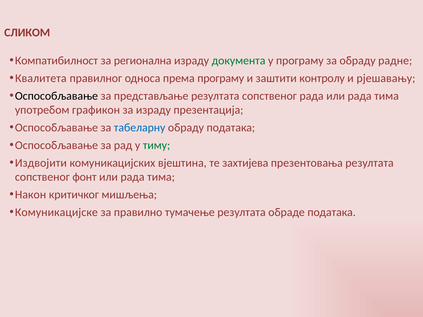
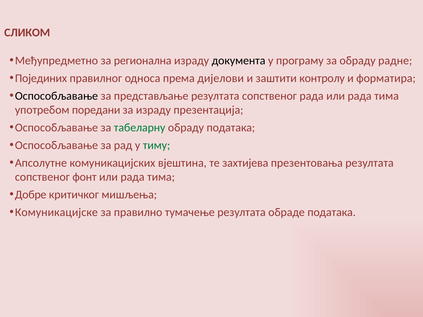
Компатибилност: Компатибилност -> Међупредметно
документа colour: green -> black
Квалитета: Квалитета -> Појединих
према програму: програму -> дијелови
рјешавању: рјешавању -> форматира
графикон: графикон -> поредани
табеларну colour: blue -> green
Издвојити: Издвојити -> Апсолутне
Након: Након -> Добре
